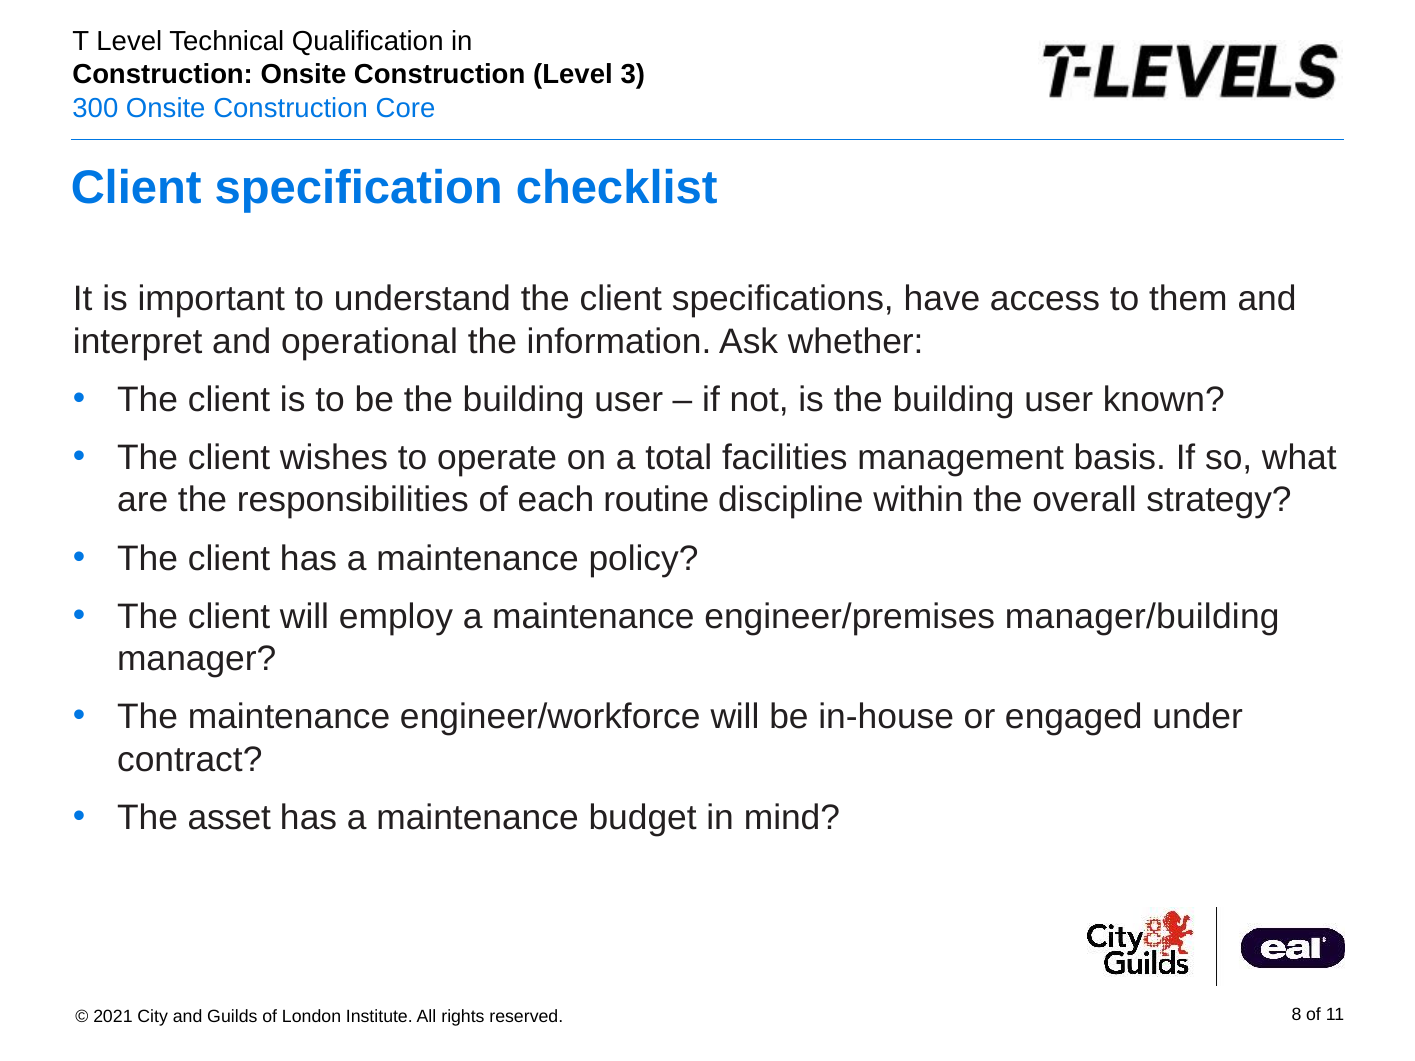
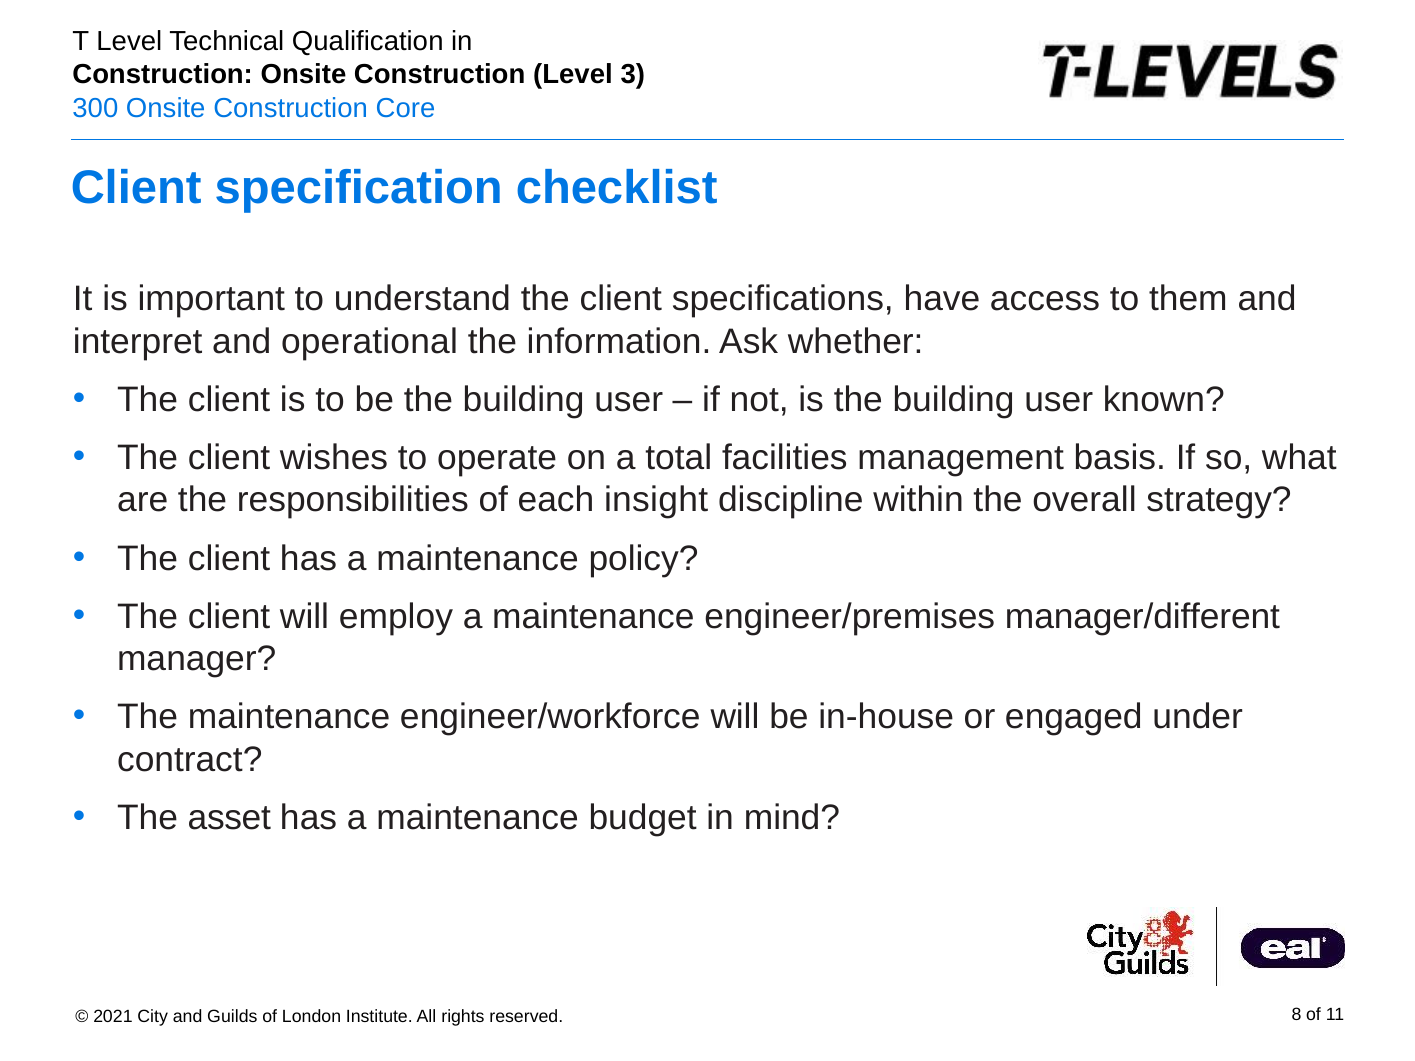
routine: routine -> insight
manager/building: manager/building -> manager/different
